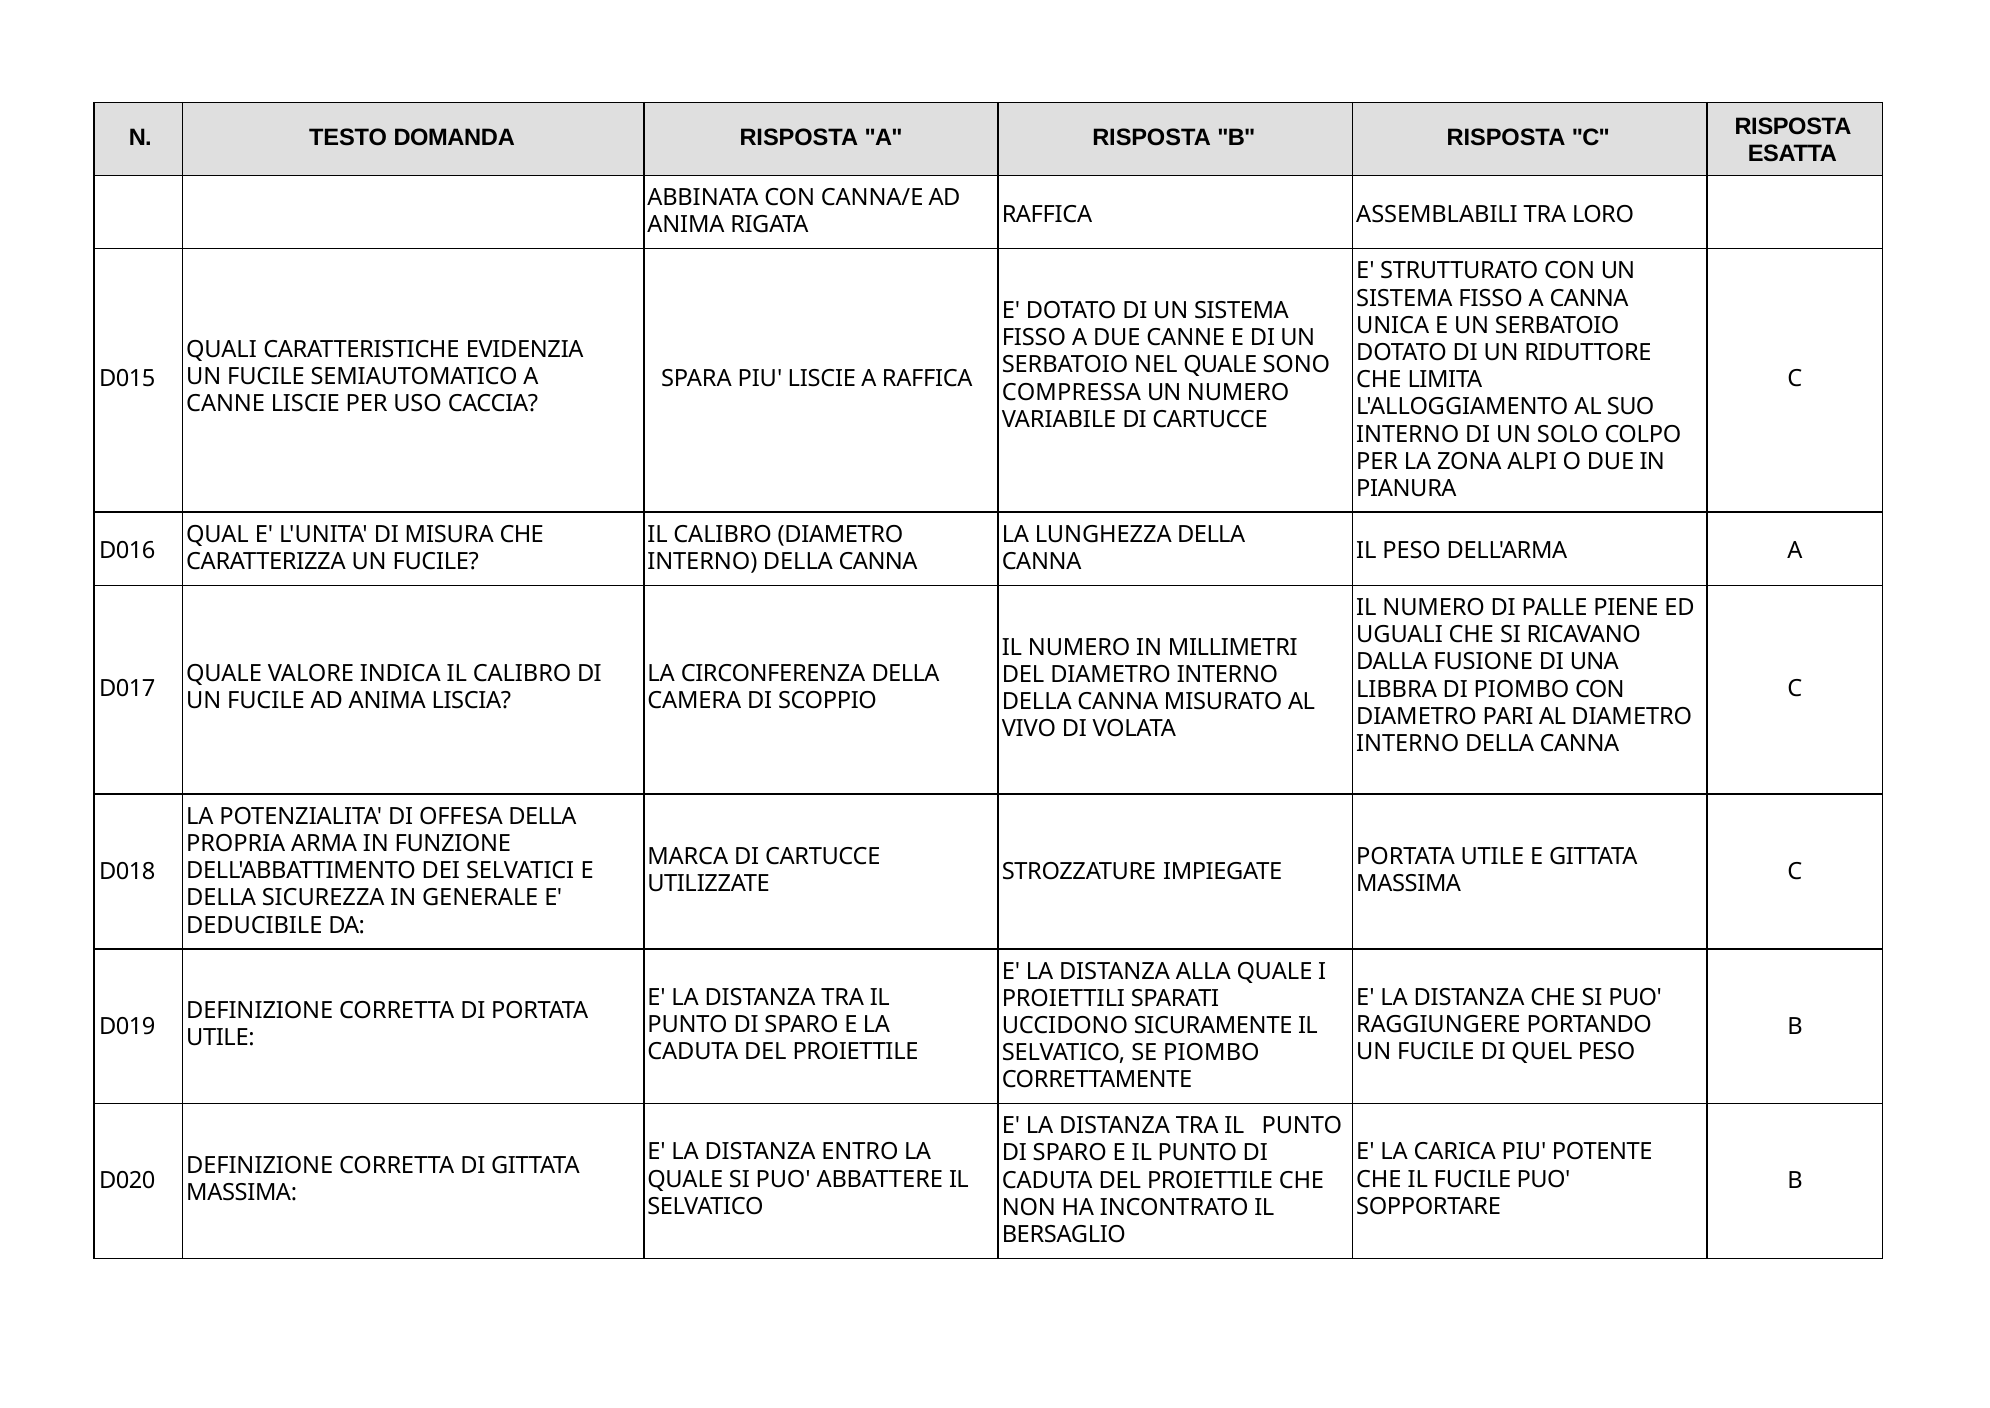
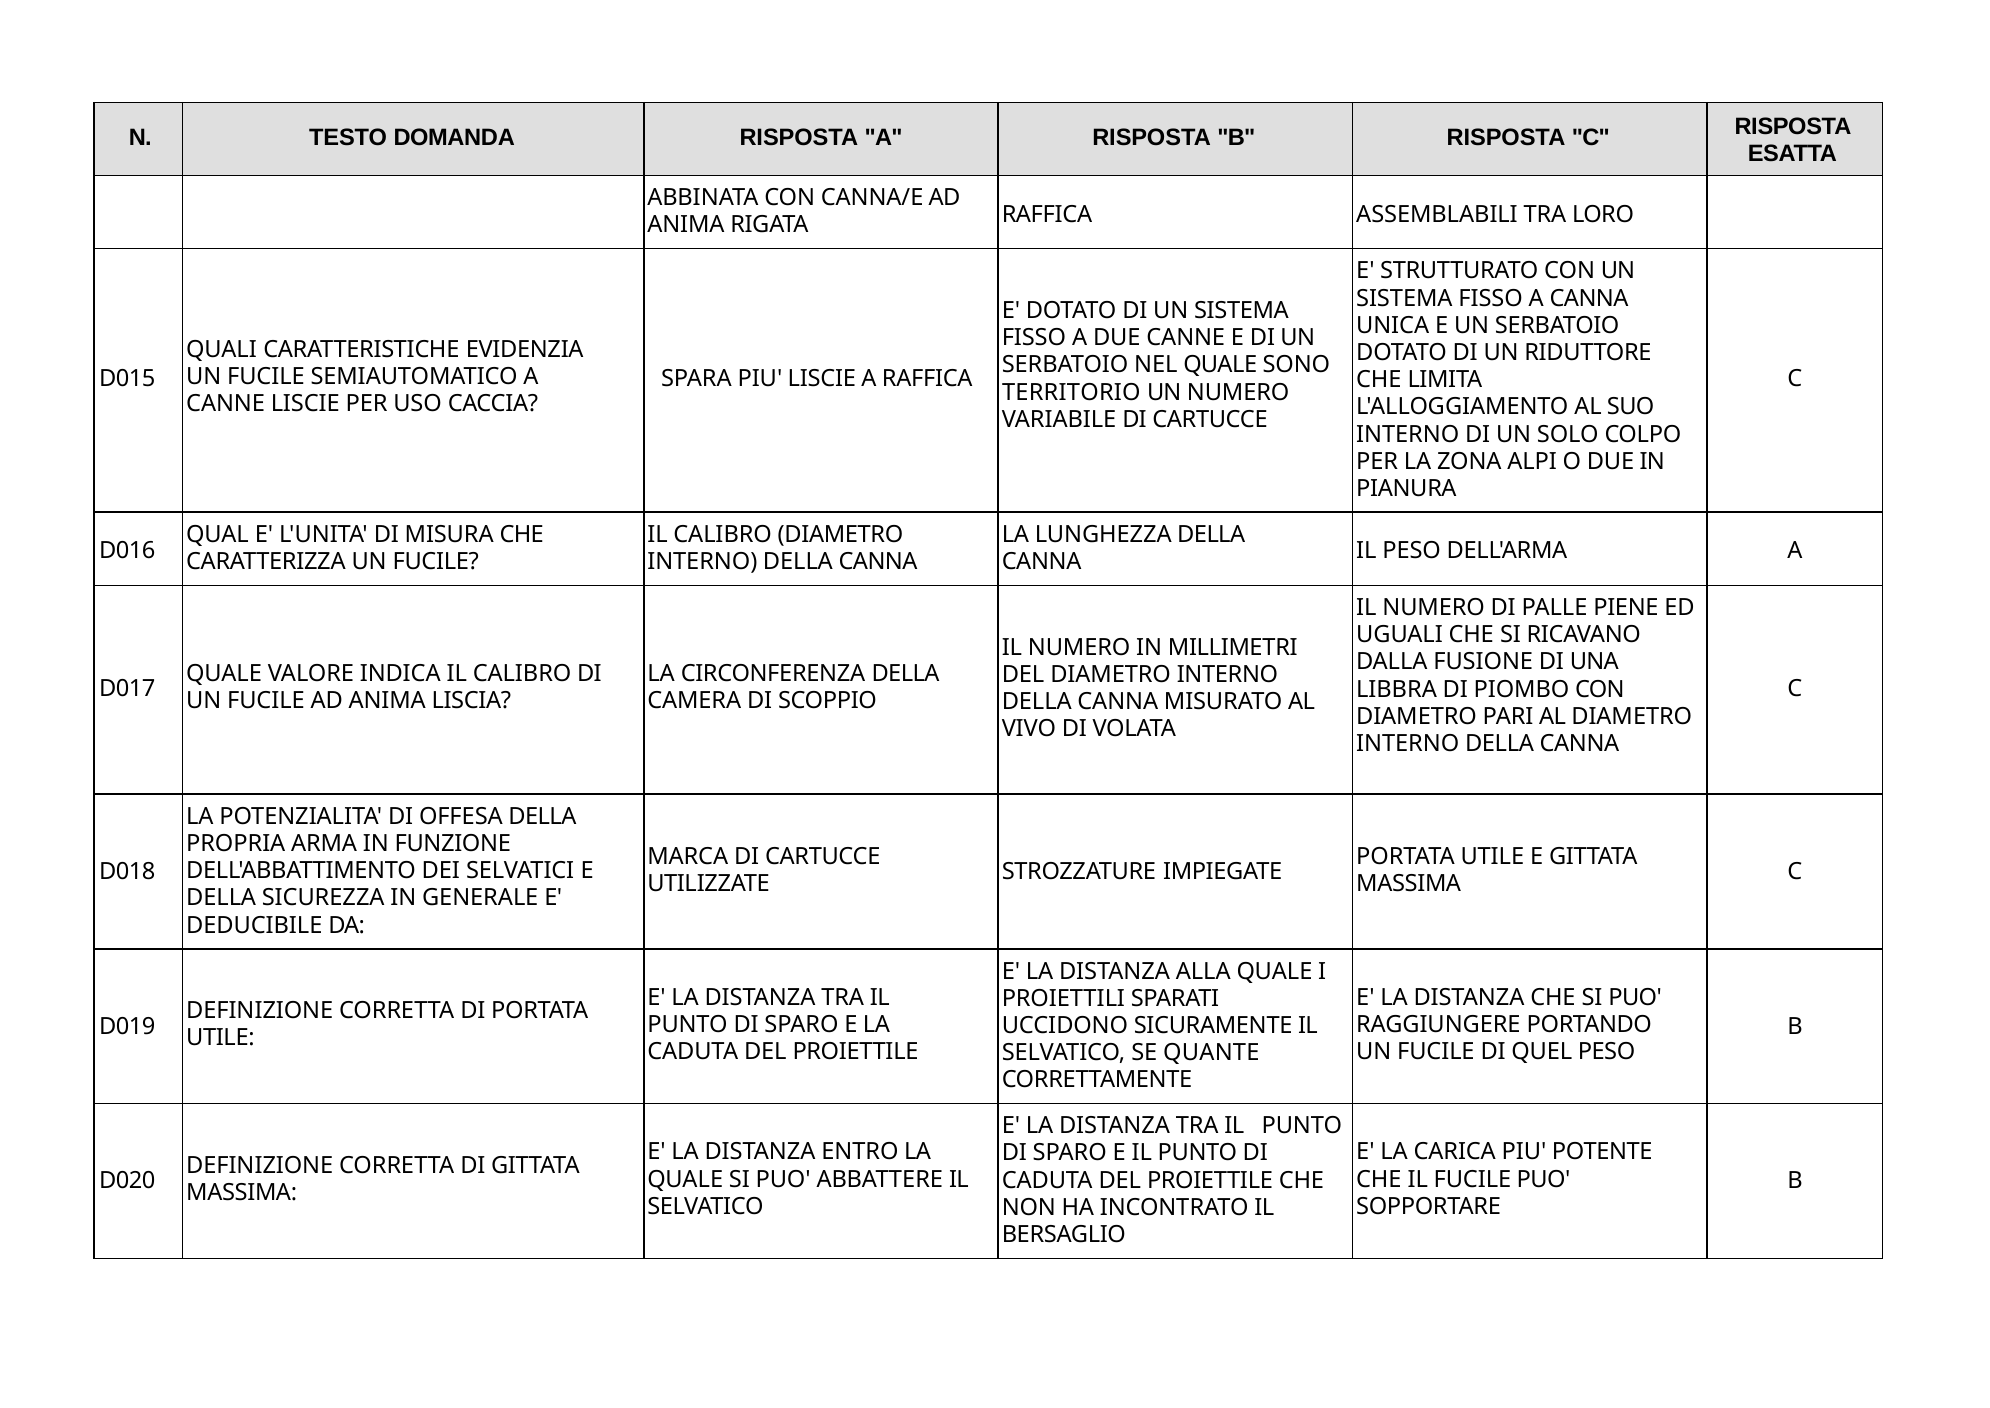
COMPRESSA: COMPRESSA -> TERRITORIO
SE PIOMBO: PIOMBO -> QUANTE
